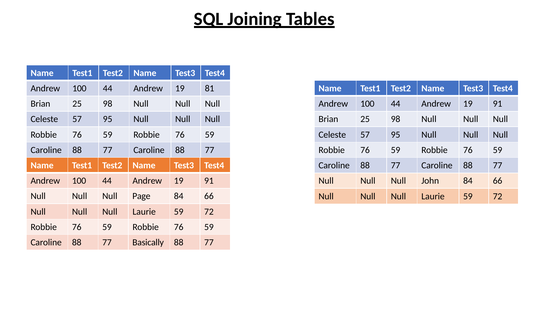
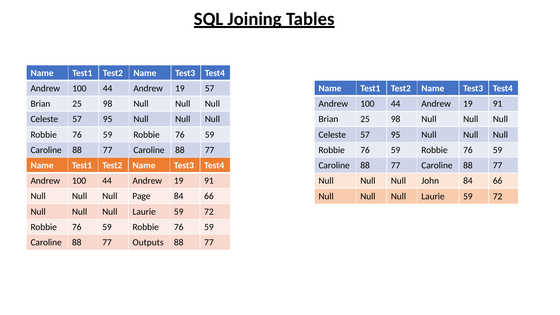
19 81: 81 -> 57
Basically: Basically -> Outputs
